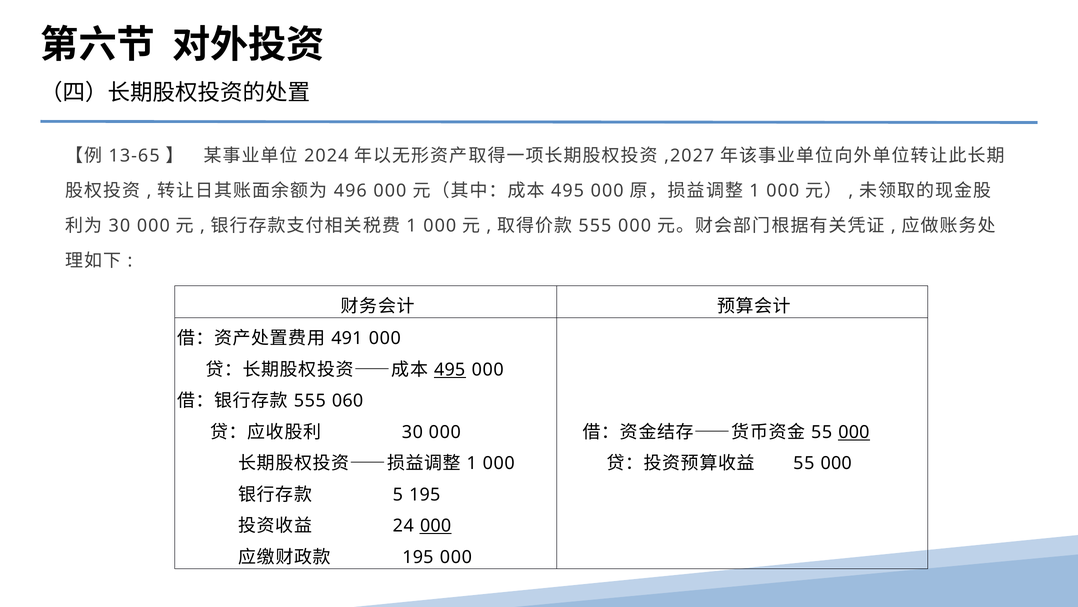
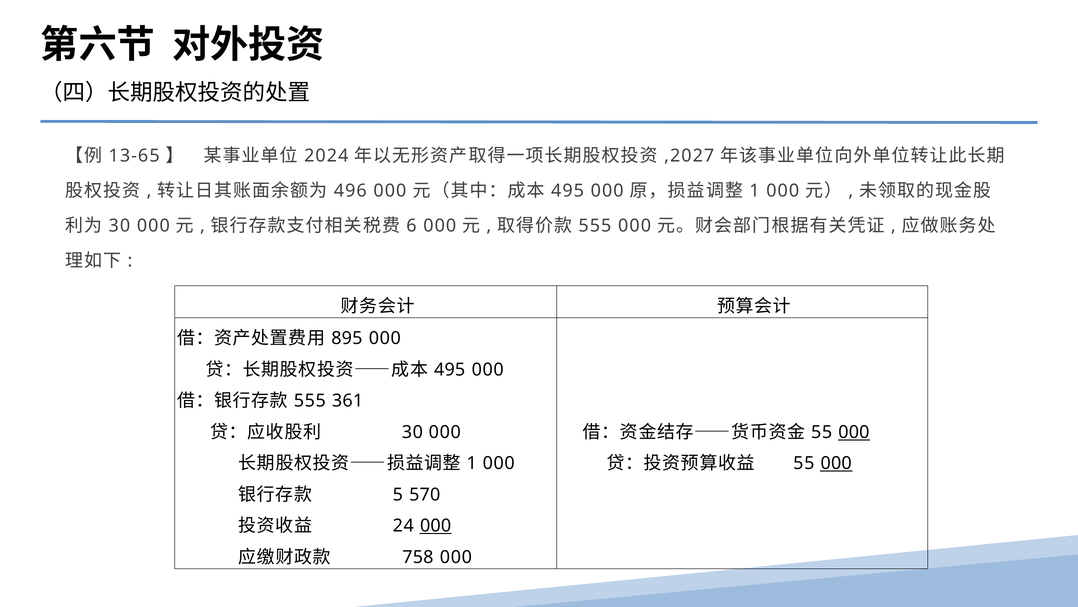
1 at (411, 226): 1 -> 6
491: 491 -> 895
495 at (450, 369) underline: present -> none
060: 060 -> 361
000 at (836, 463) underline: none -> present
5 195: 195 -> 570
195 at (418, 557): 195 -> 758
